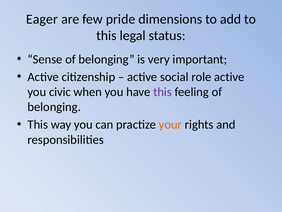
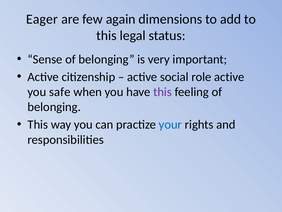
pride: pride -> again
civic: civic -> safe
your colour: orange -> blue
